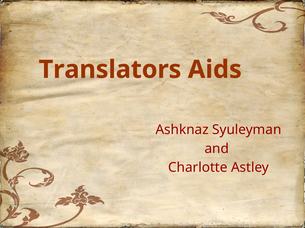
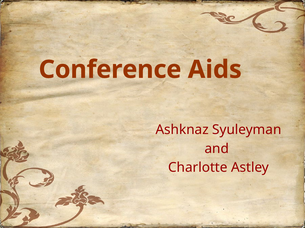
Translators: Translators -> Conference
